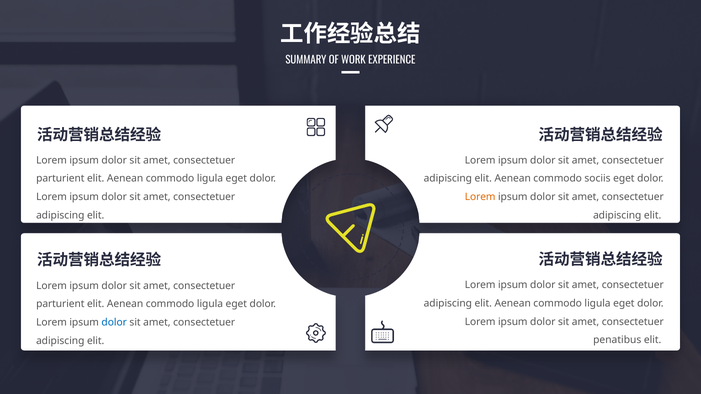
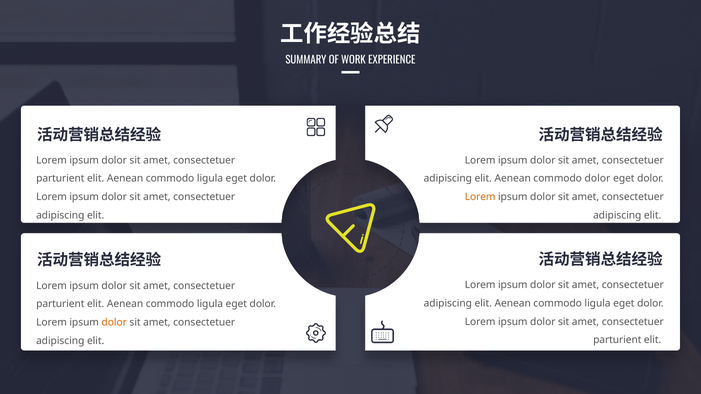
commodo sociis: sociis -> dolor
dolor at (114, 323) colour: blue -> orange
penatibus at (617, 340): penatibus -> parturient
